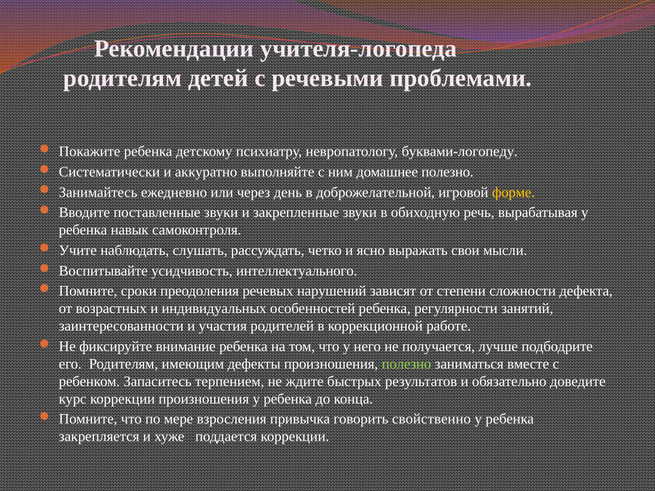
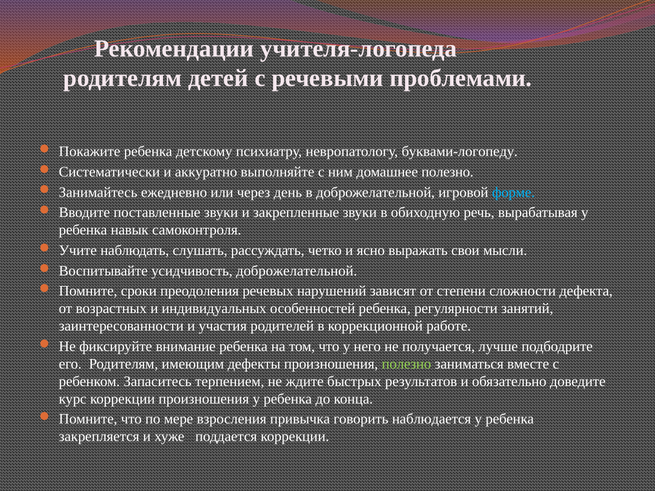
форме colour: yellow -> light blue
усидчивость интеллектуального: интеллектуального -> доброжелательной
свойственно: свойственно -> наблюдается
